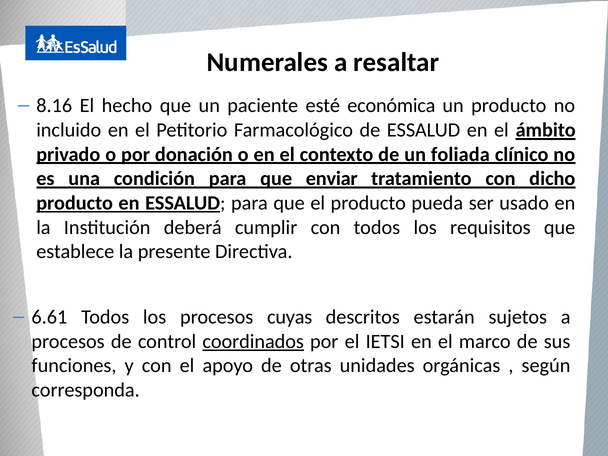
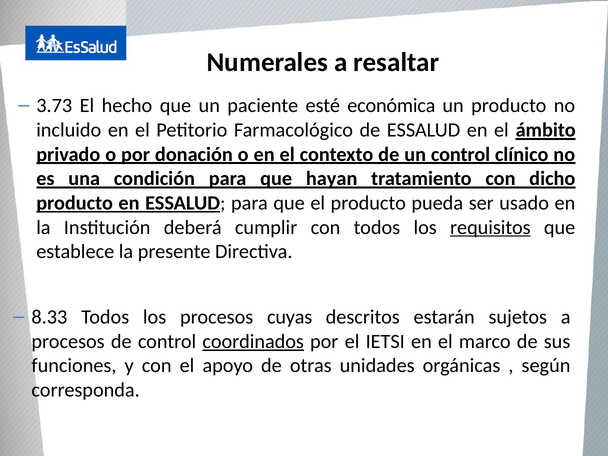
8.16: 8.16 -> 3.73
un foliada: foliada -> control
enviar: enviar -> hayan
requisitos underline: none -> present
6.61: 6.61 -> 8.33
